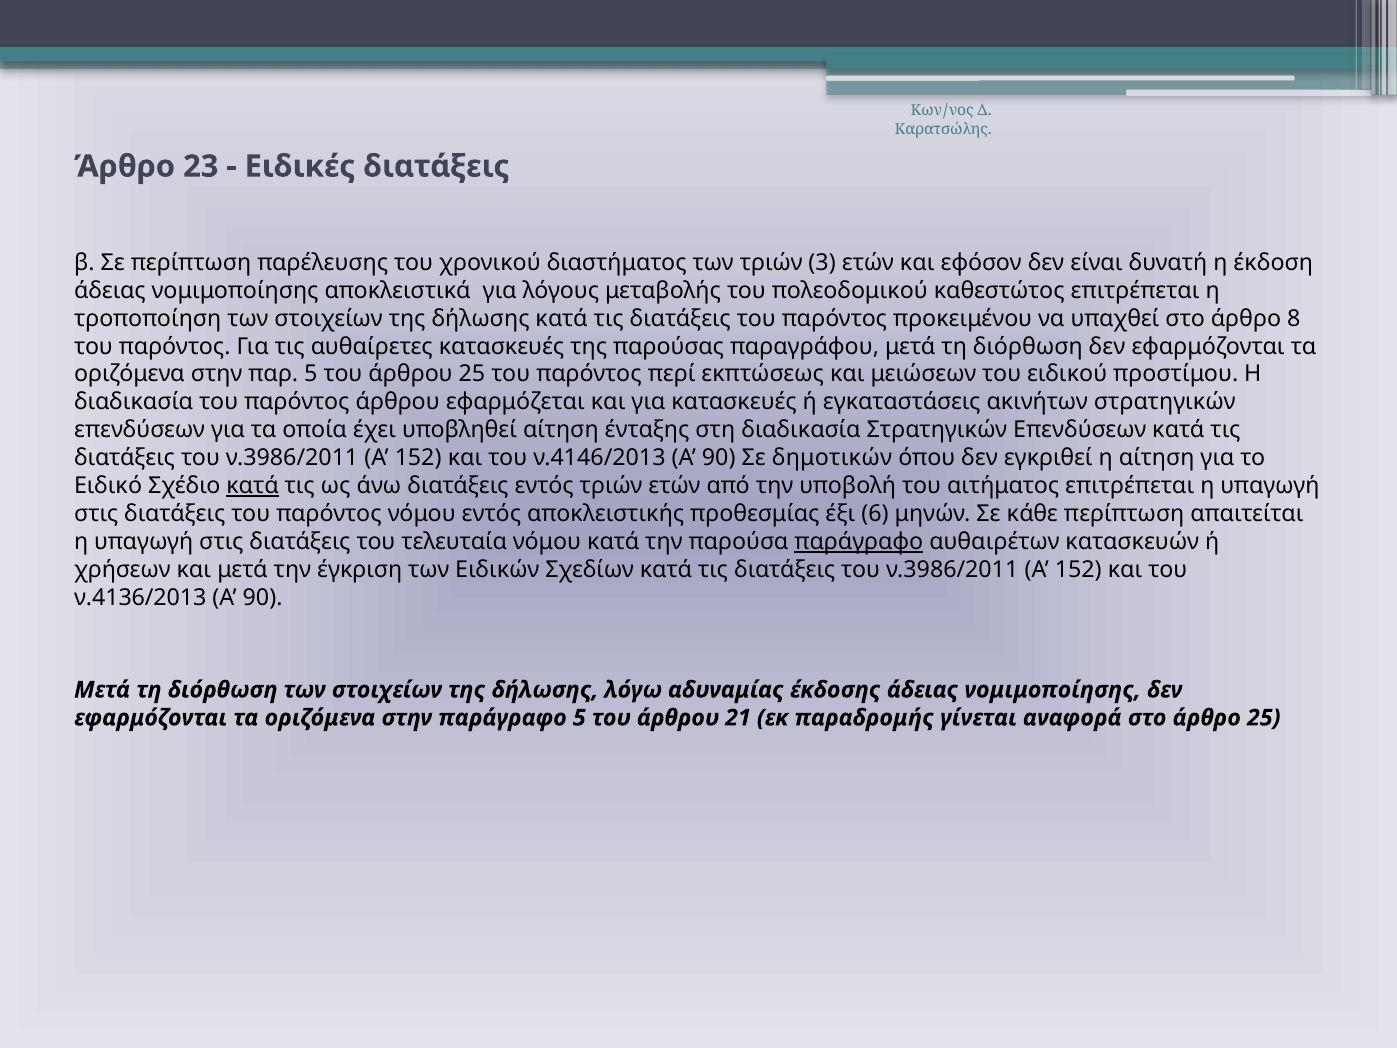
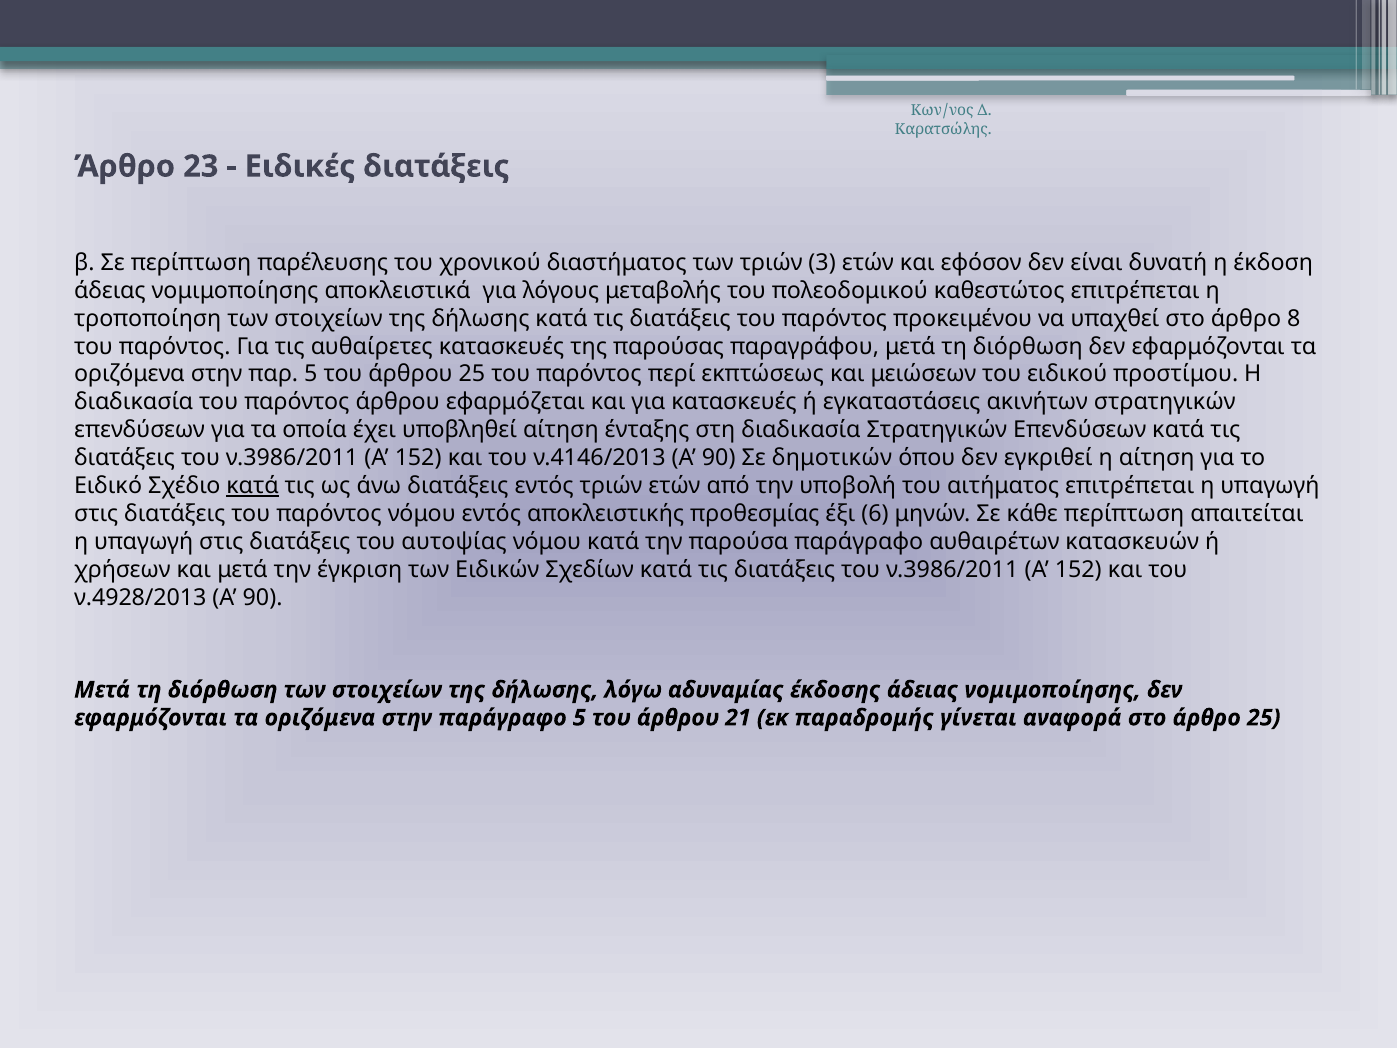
τελευταία: τελευταία -> αυτοψίας
παράγραφο at (859, 542) underline: present -> none
ν.4136/2013: ν.4136/2013 -> ν.4928/2013
